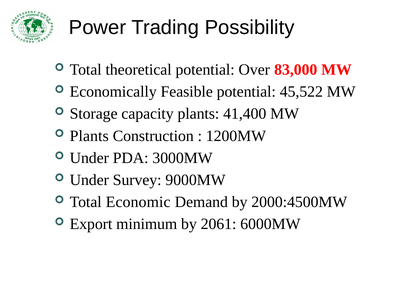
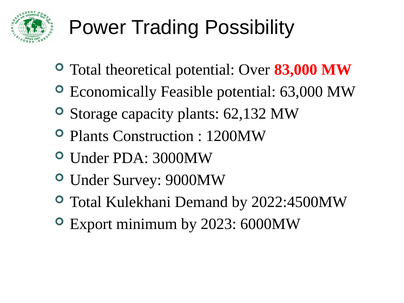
45,522: 45,522 -> 63,000
41,400: 41,400 -> 62,132
Economic: Economic -> Kulekhani
2000:4500MW: 2000:4500MW -> 2022:4500MW
2061: 2061 -> 2023
